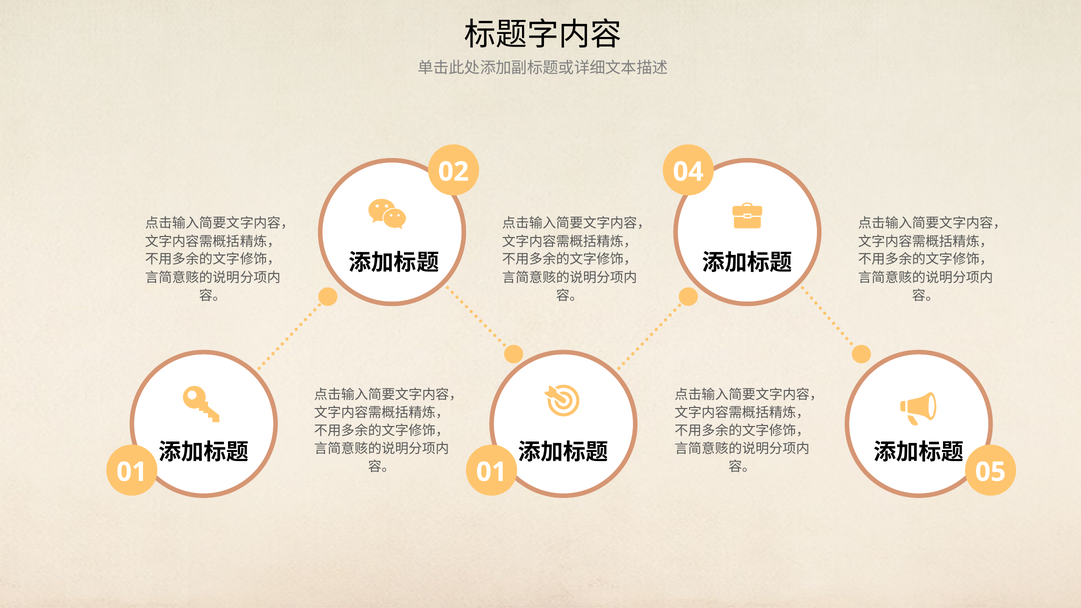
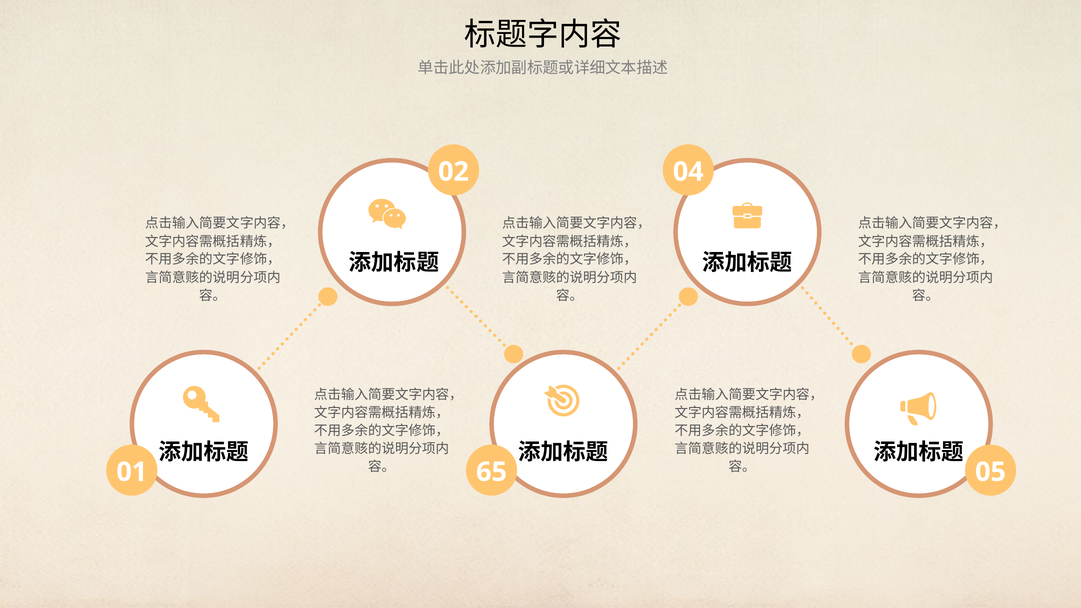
01 01: 01 -> 65
